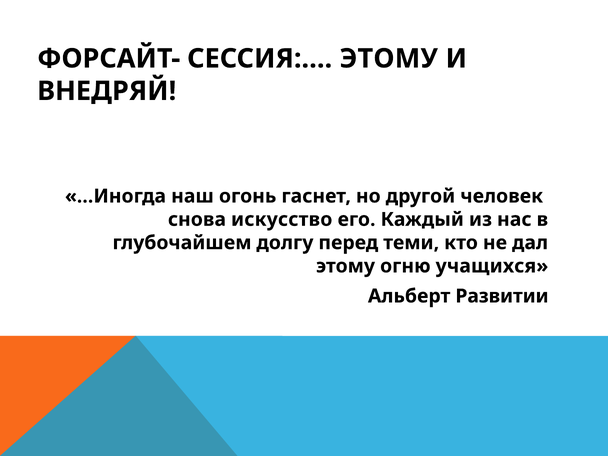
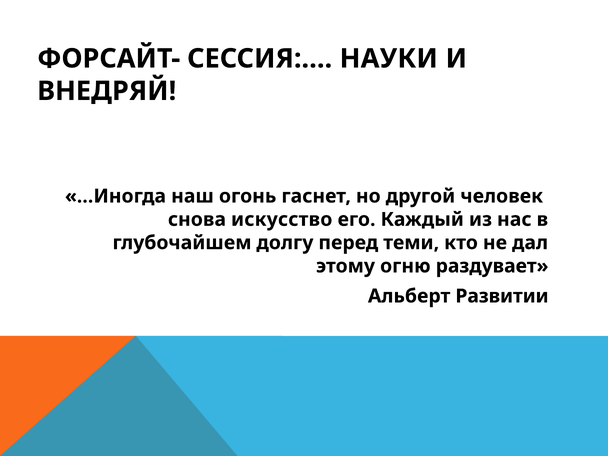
СЕССИЯ:… ЭТОМУ: ЭТОМУ -> НАУКИ
учащихся: учащихся -> раздувает
